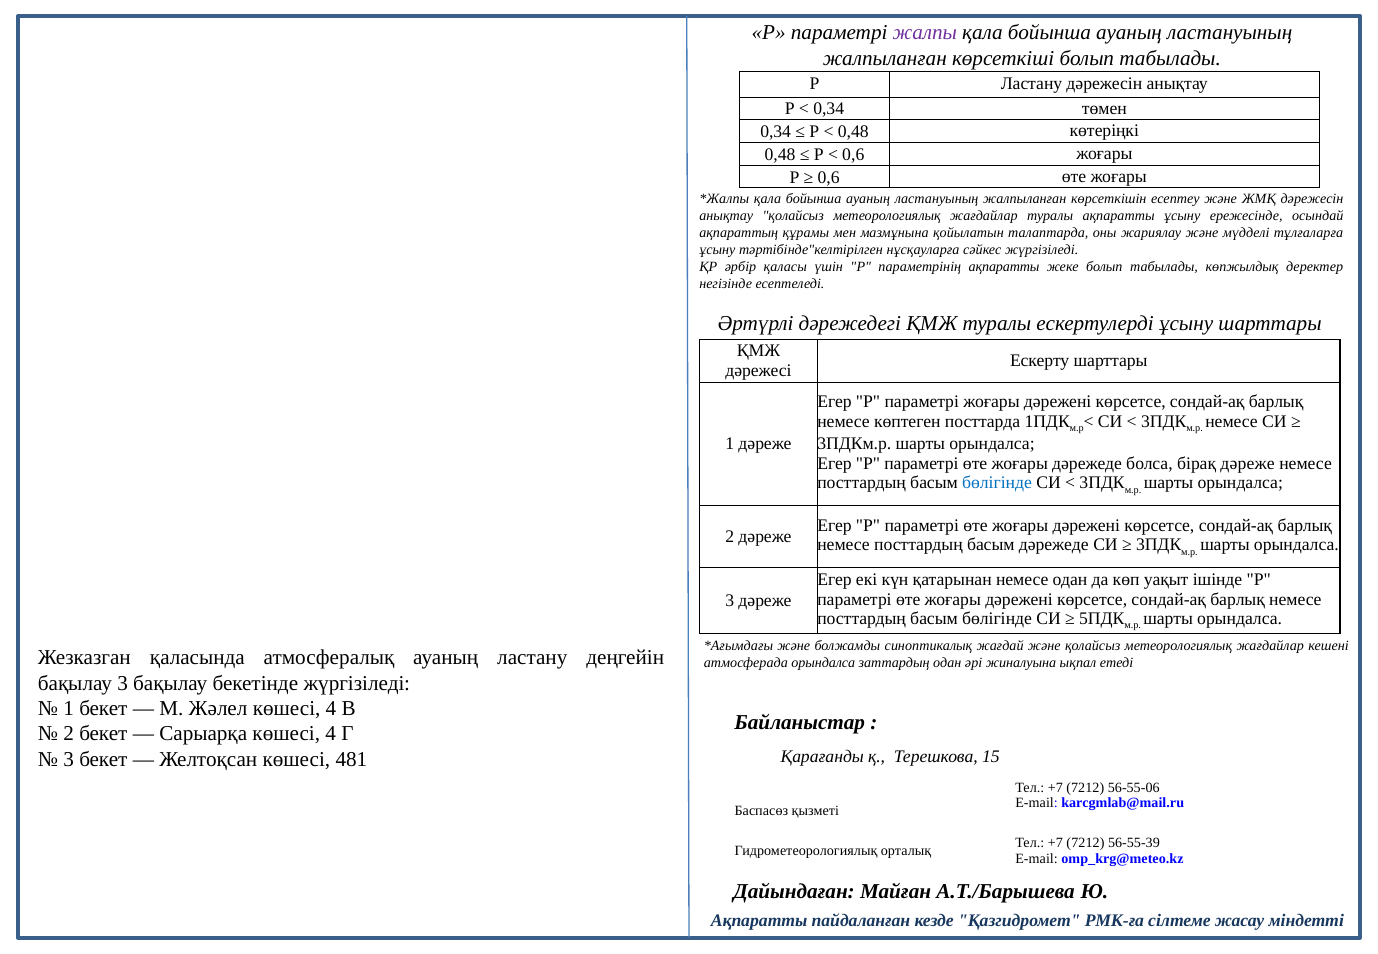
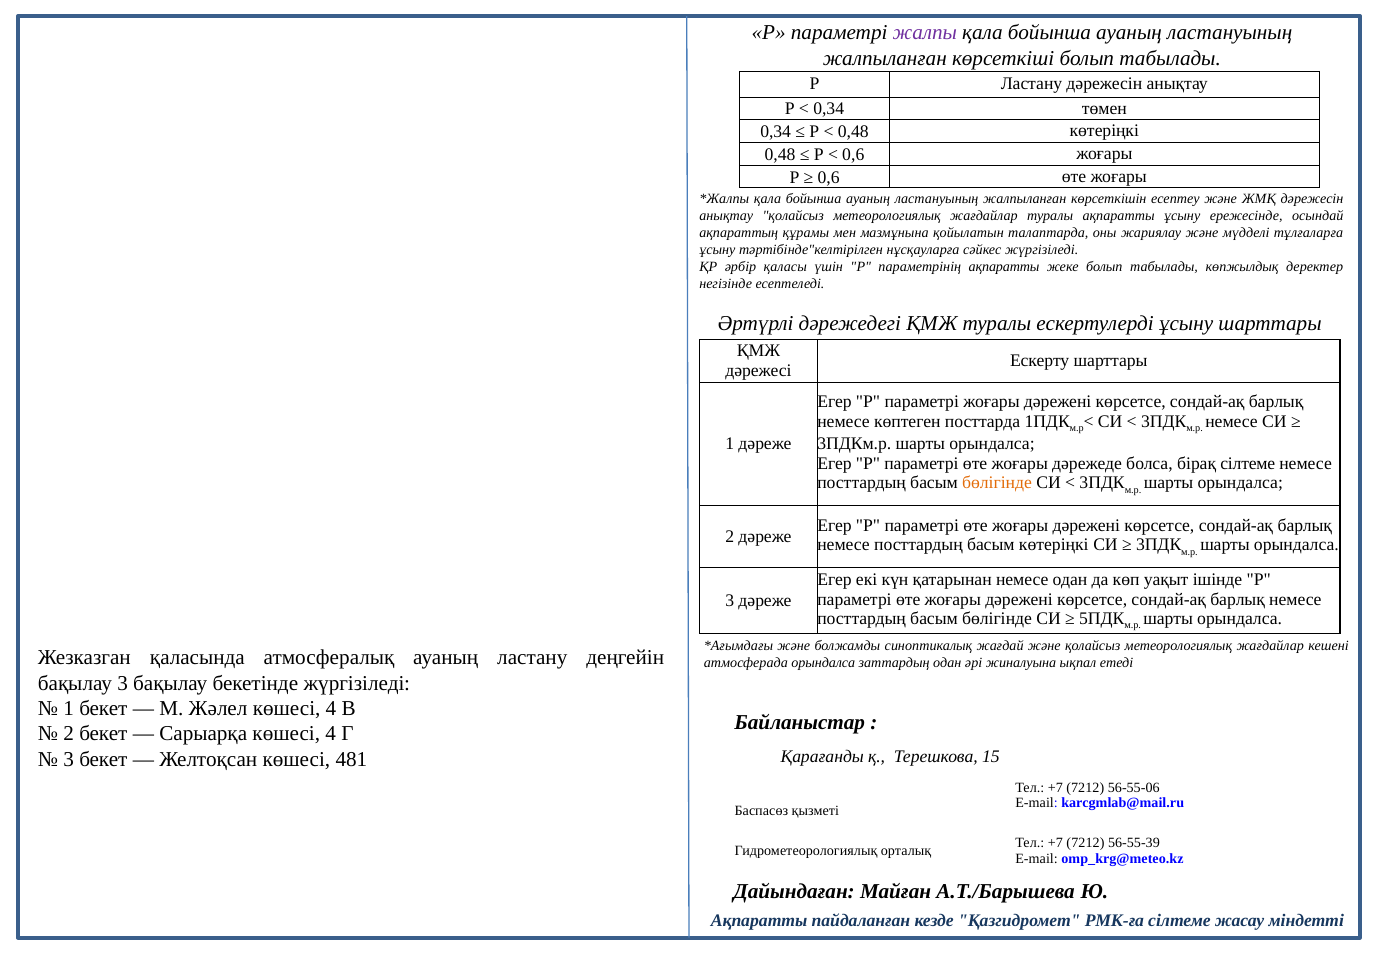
бірақ дәреже: дәреже -> сілтеме
бөлігінде at (997, 483) colour: blue -> orange
басым дәрежеде: дәрежеде -> көтеріңкі
